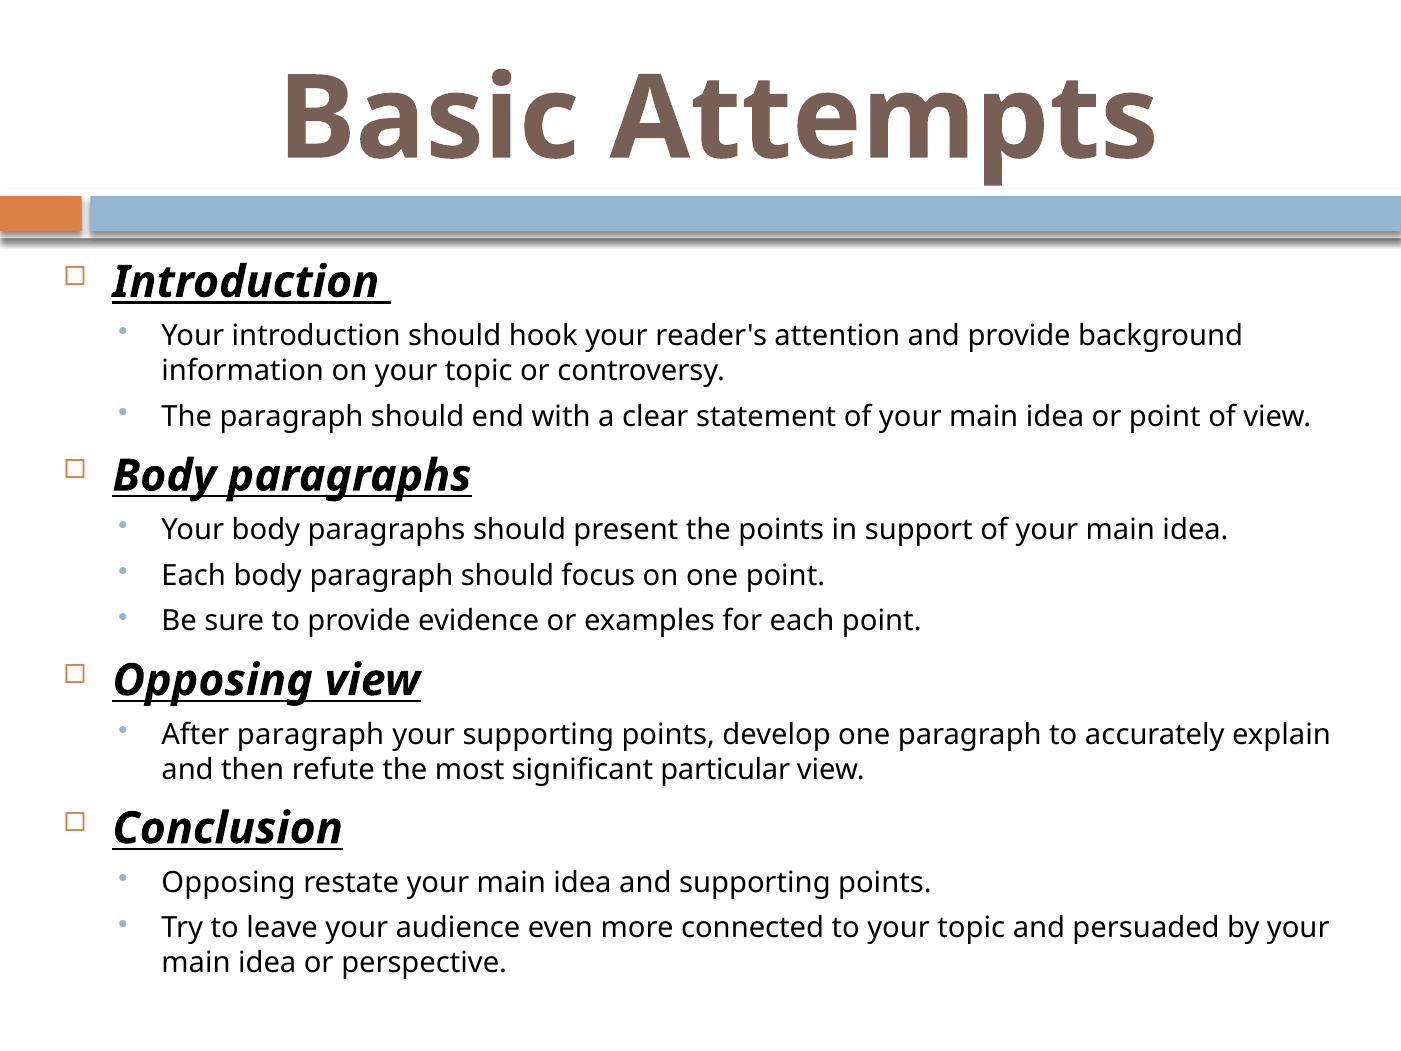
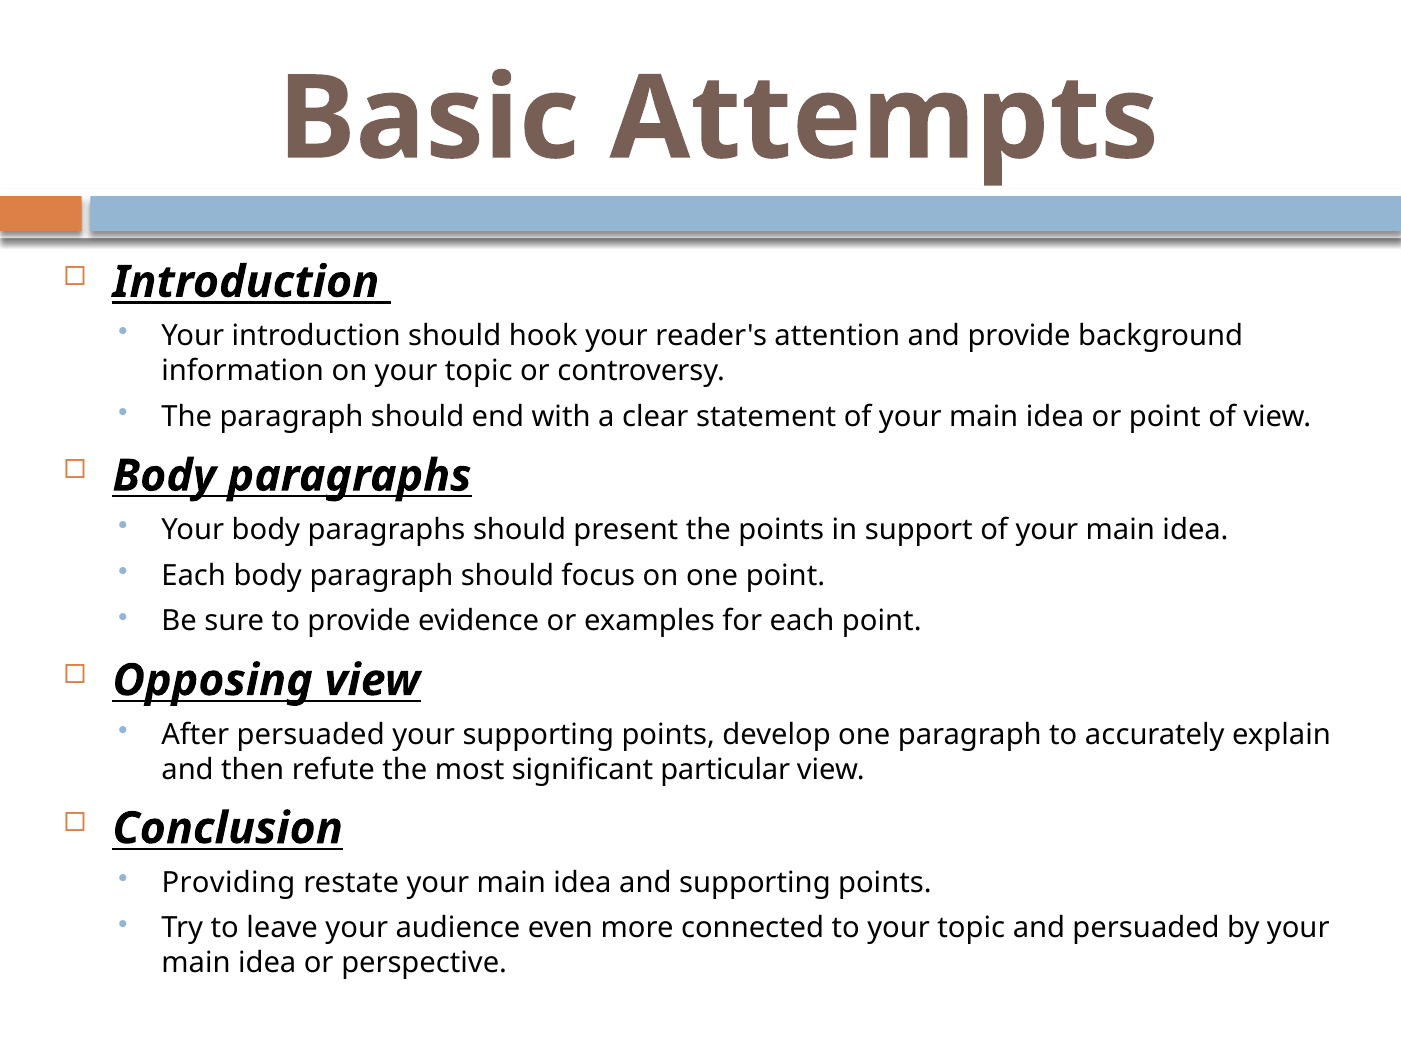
After paragraph: paragraph -> persuaded
Opposing at (229, 882): Opposing -> Providing
